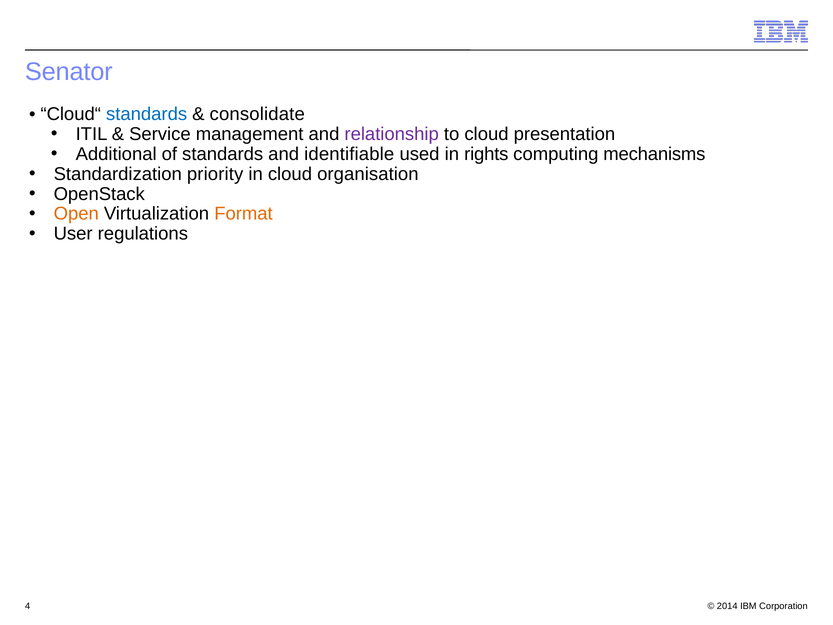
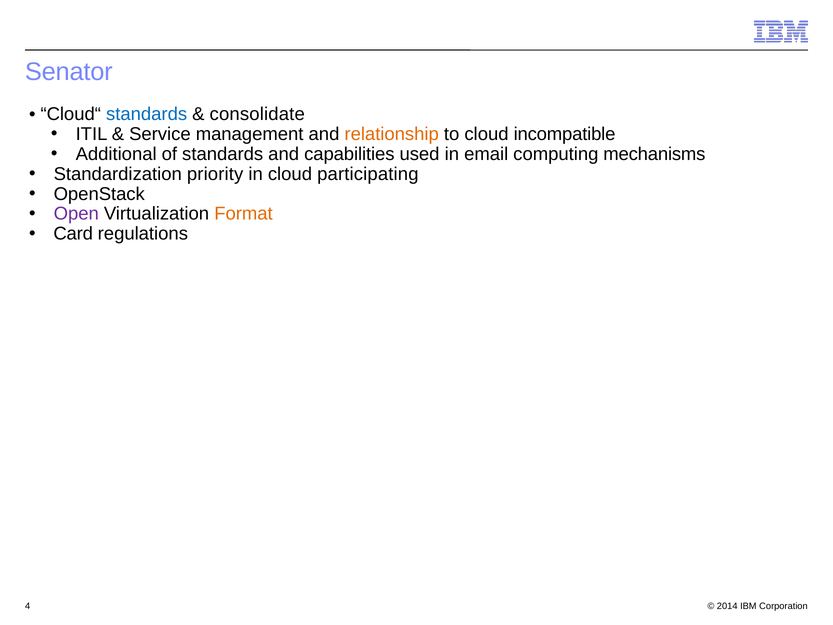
relationship colour: purple -> orange
presentation: presentation -> incompatible
identifiable: identifiable -> capabilities
rights: rights -> email
organisation: organisation -> participating
Open colour: orange -> purple
User: User -> Card
